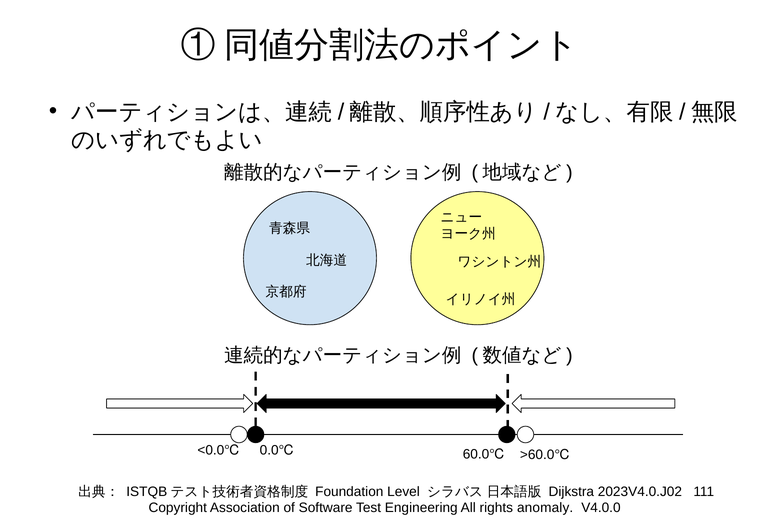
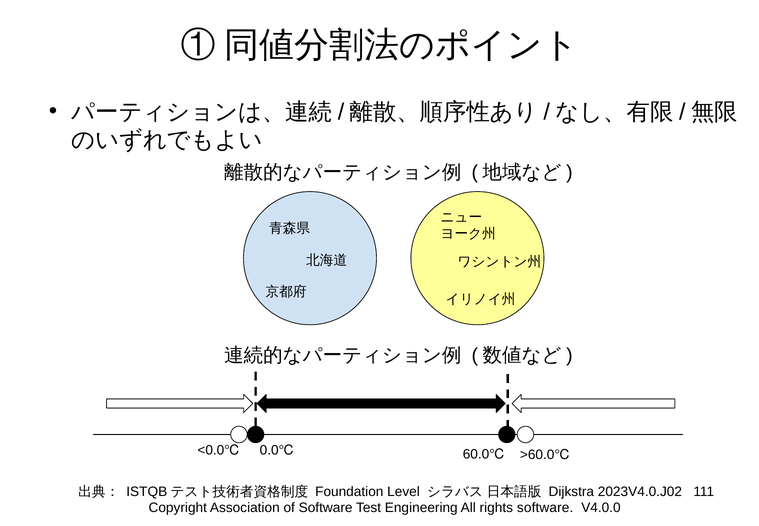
rights anomaly: anomaly -> software
